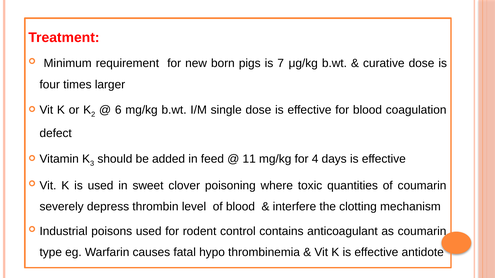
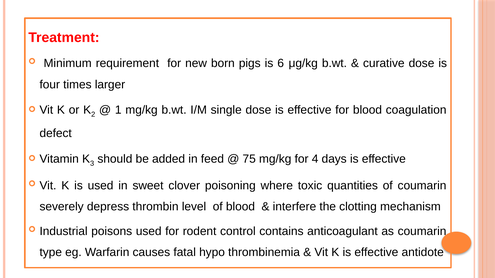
7: 7 -> 6
6: 6 -> 1
11: 11 -> 75
